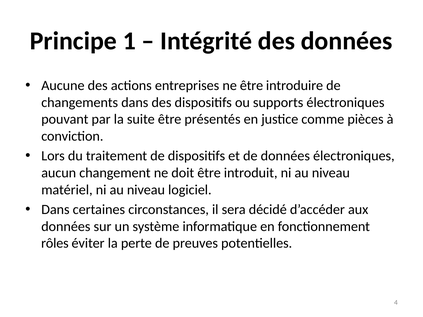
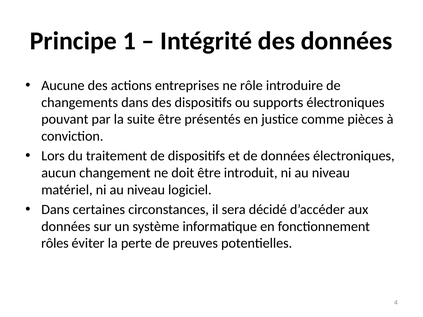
ne être: être -> rôle
